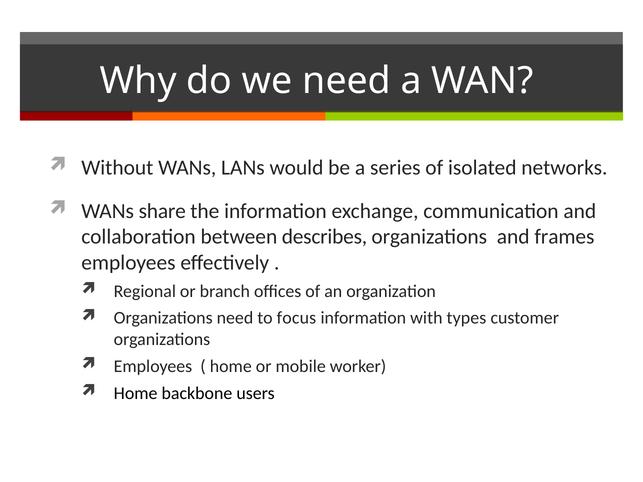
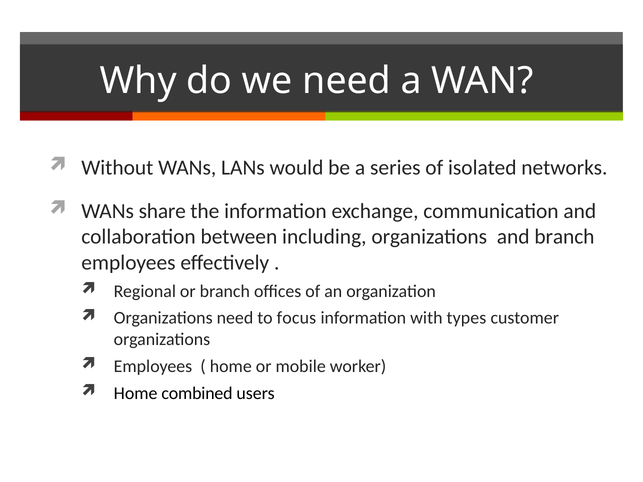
describes: describes -> including
and frames: frames -> branch
backbone: backbone -> combined
